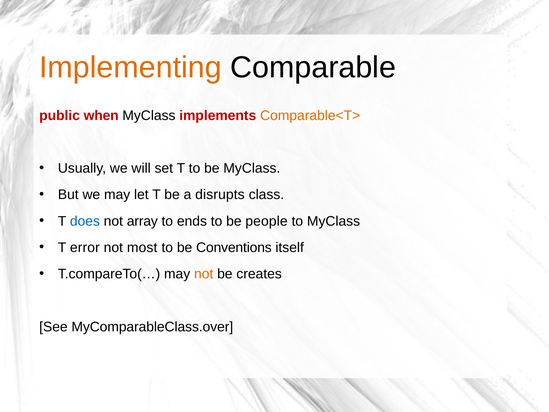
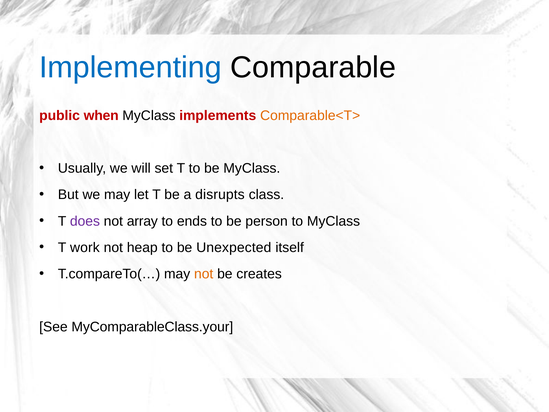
Implementing colour: orange -> blue
does colour: blue -> purple
people: people -> person
error: error -> work
most: most -> heap
Conventions: Conventions -> Unexpected
MyComparableClass.over: MyComparableClass.over -> MyComparableClass.your
